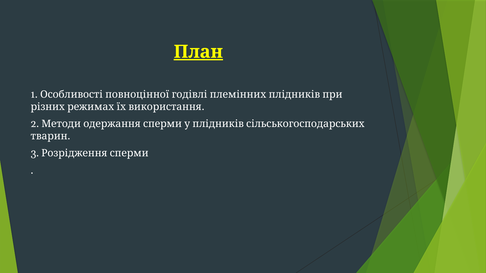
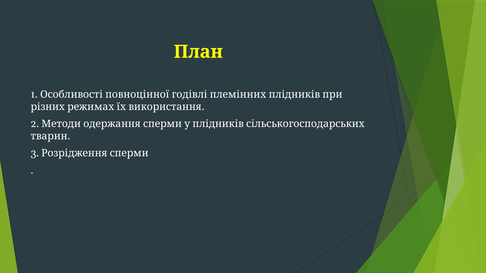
План underline: present -> none
